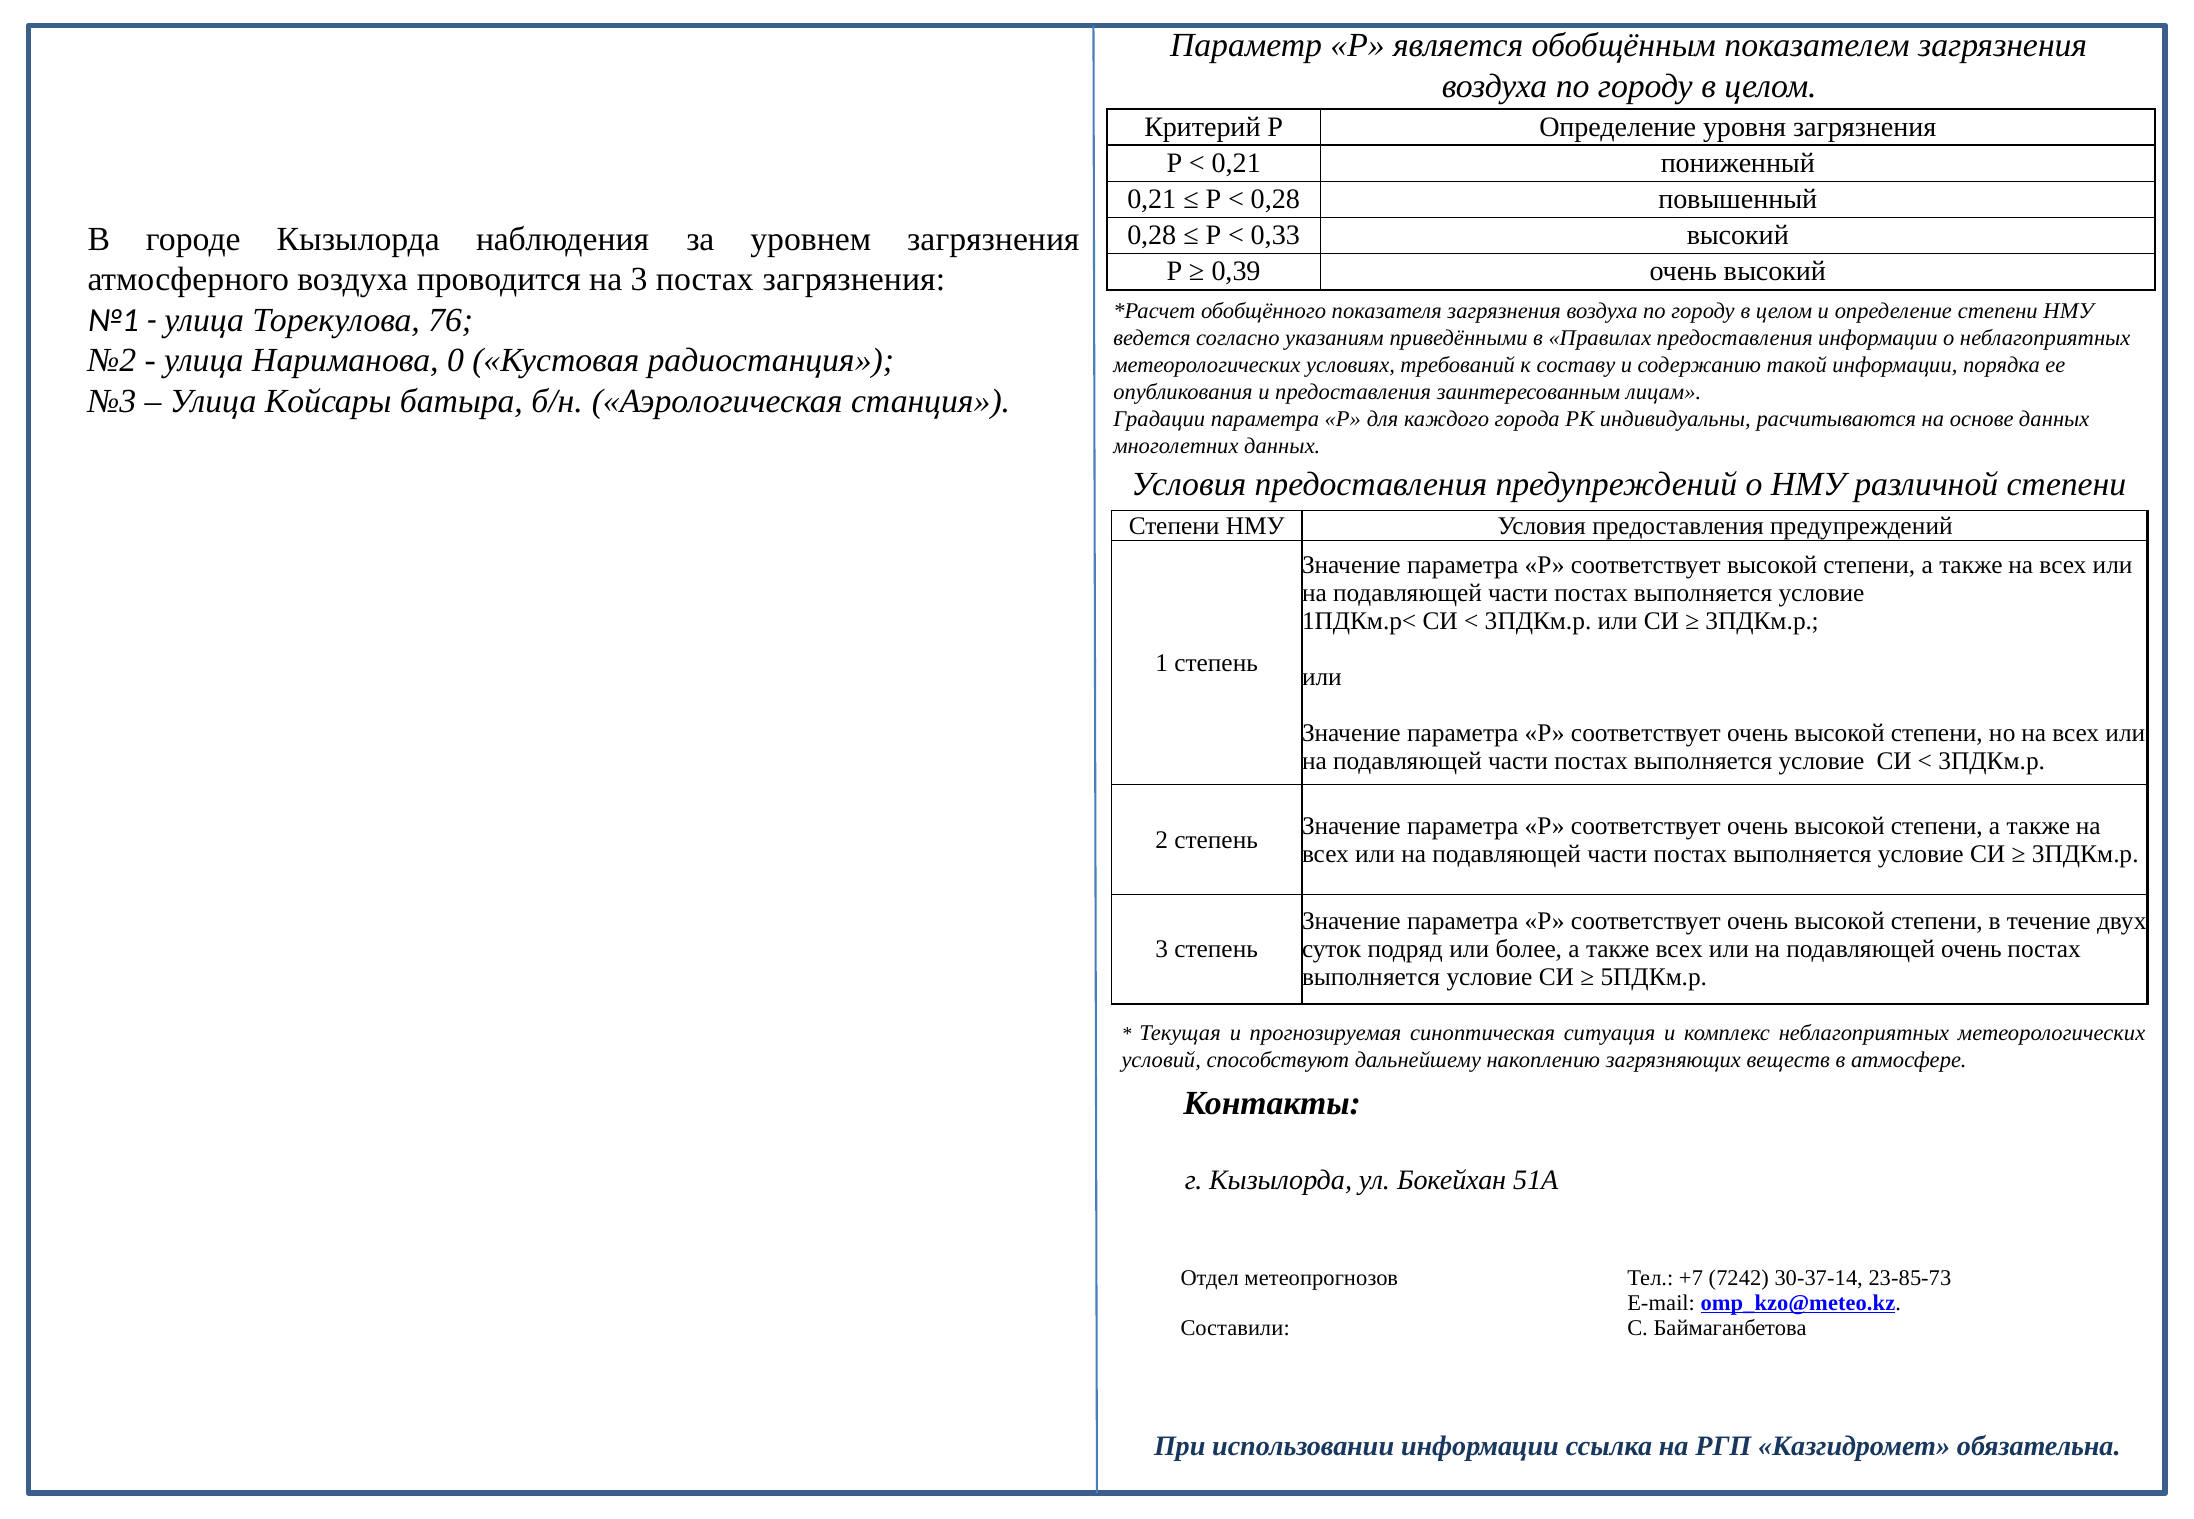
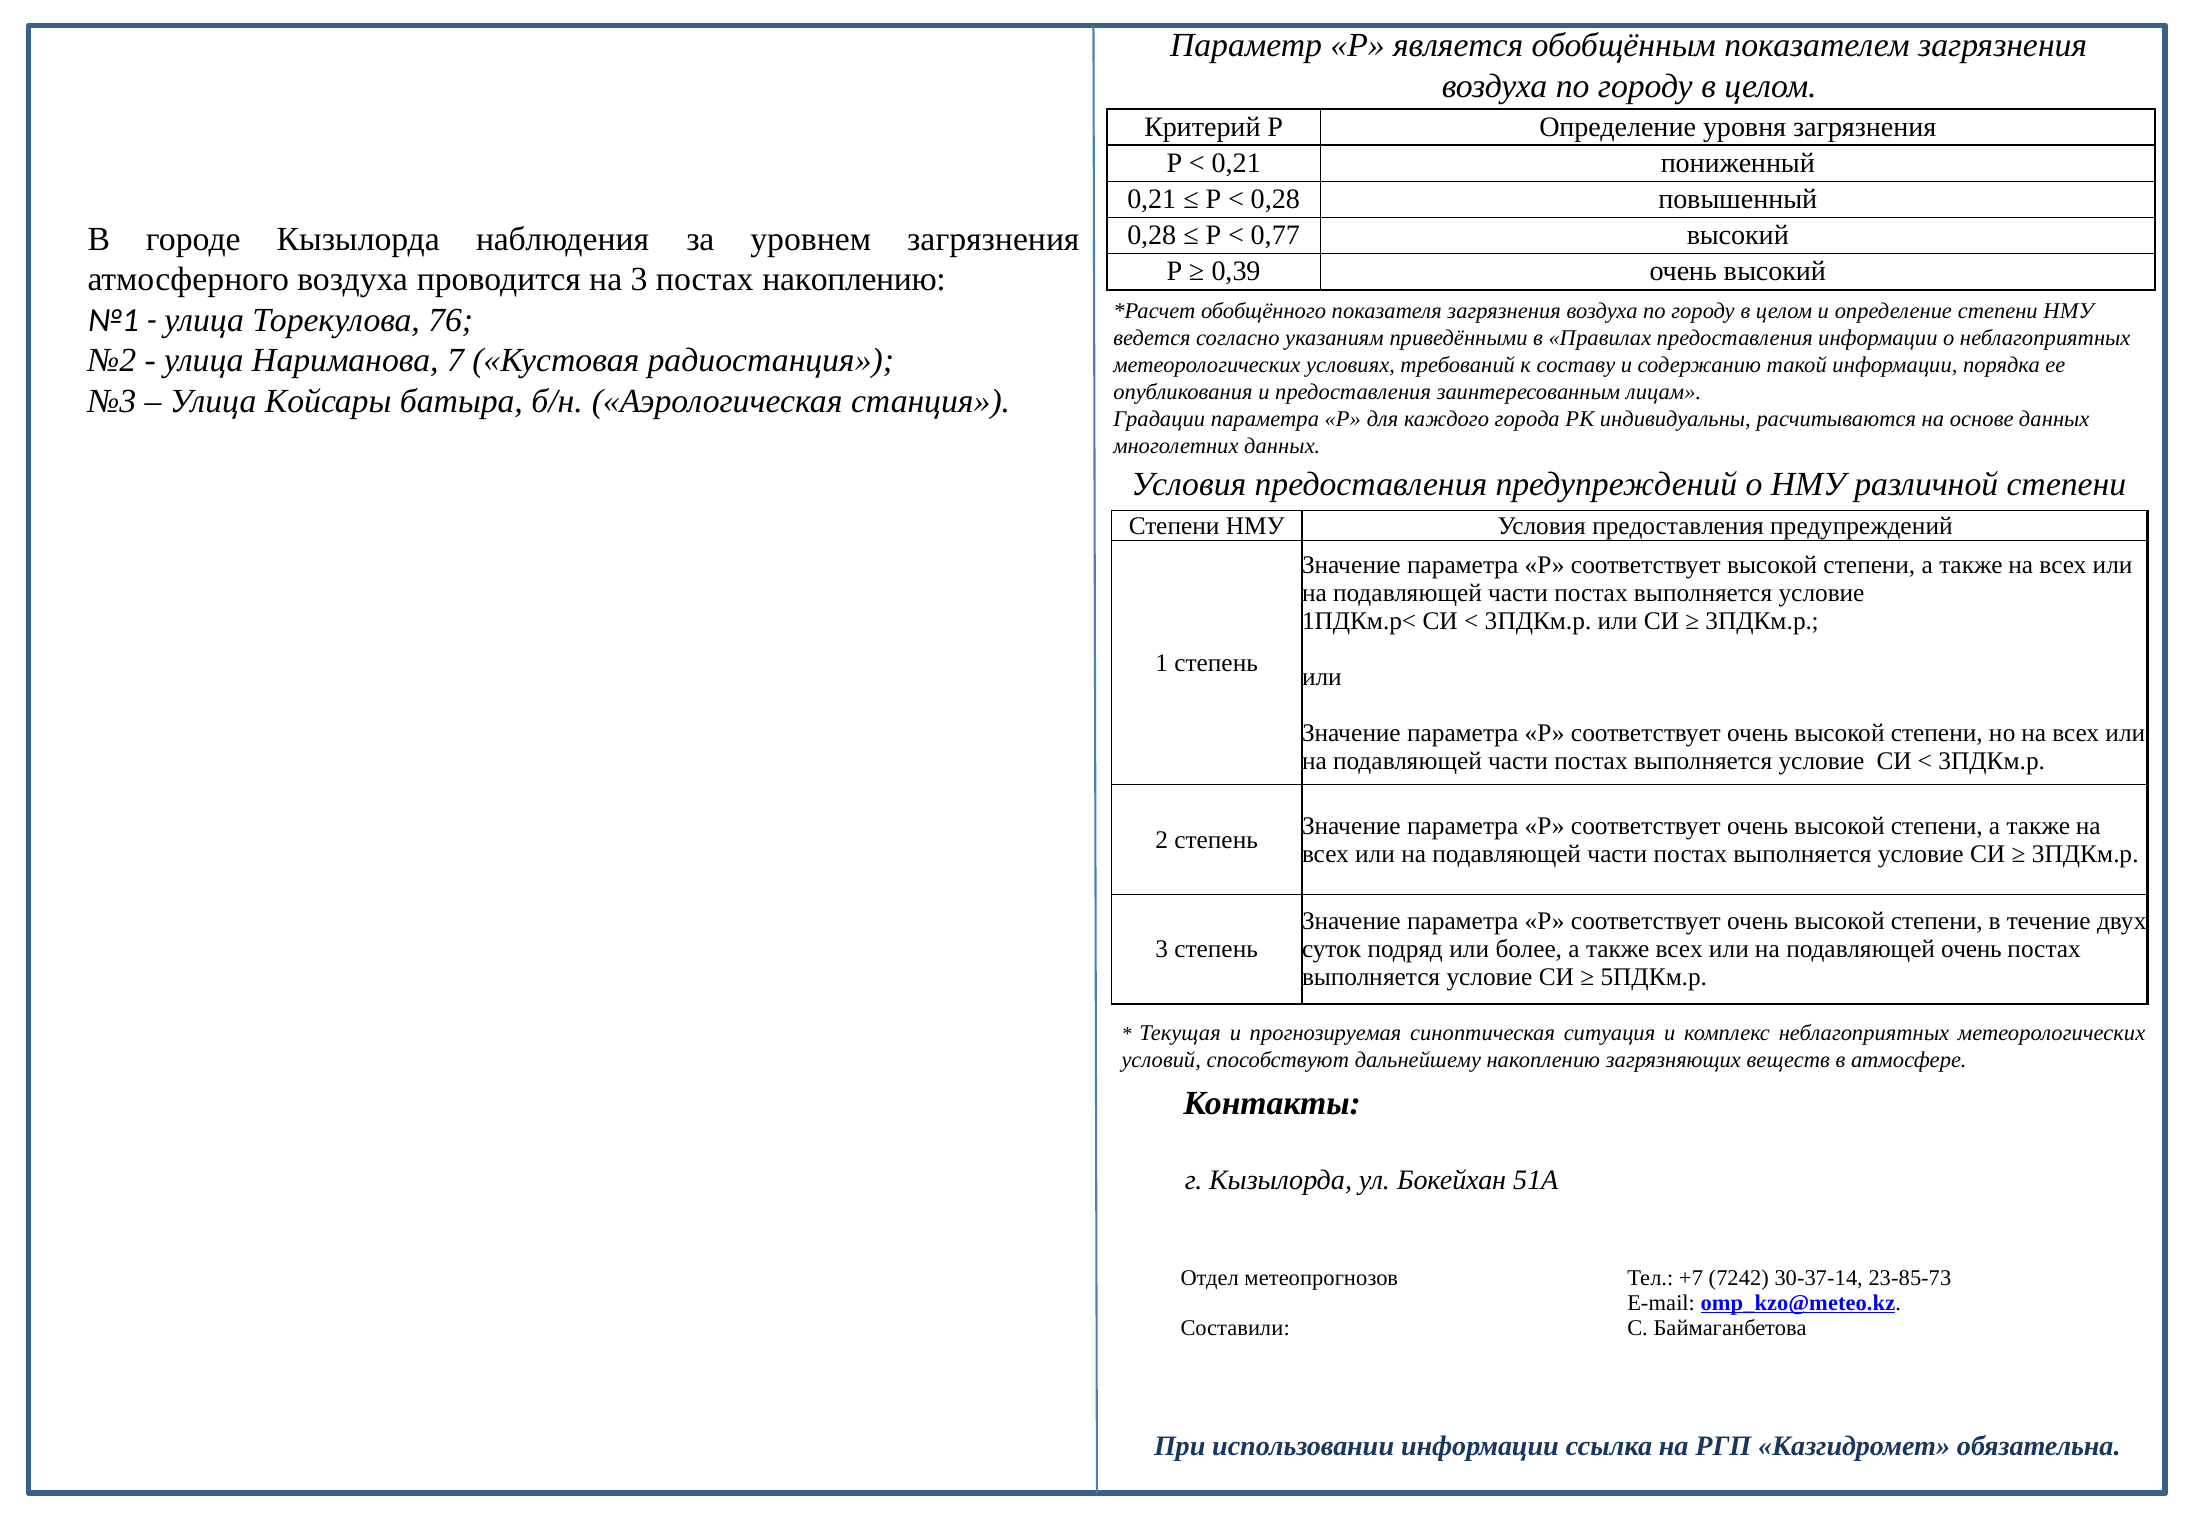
0,33: 0,33 -> 0,77
постах загрязнения: загрязнения -> накоплению
0: 0 -> 7
